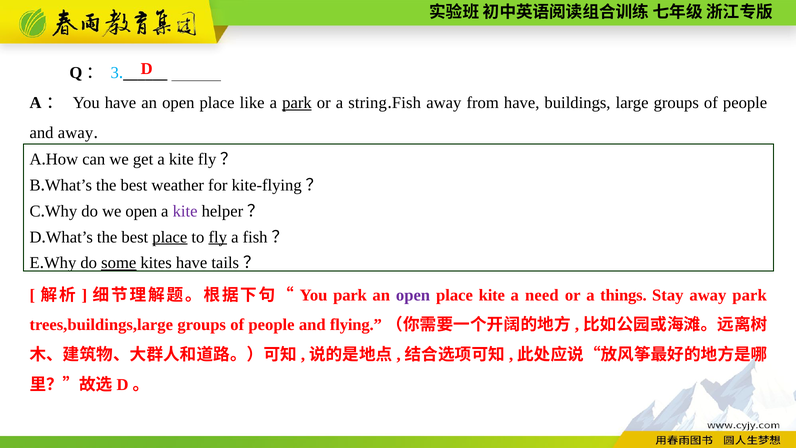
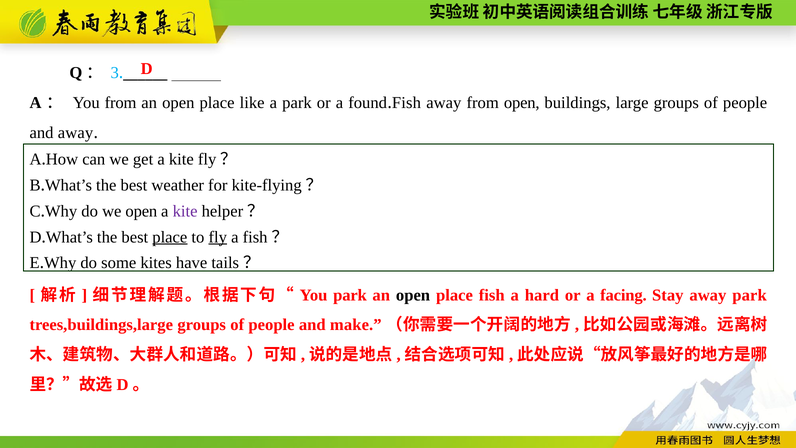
You have: have -> from
park at (297, 103) underline: present -> none
string: string -> found
from have: have -> open
some underline: present -> none
open at (413, 295) colour: purple -> black
place kite: kite -> fish
need: need -> hard
things: things -> facing
flying: flying -> make
